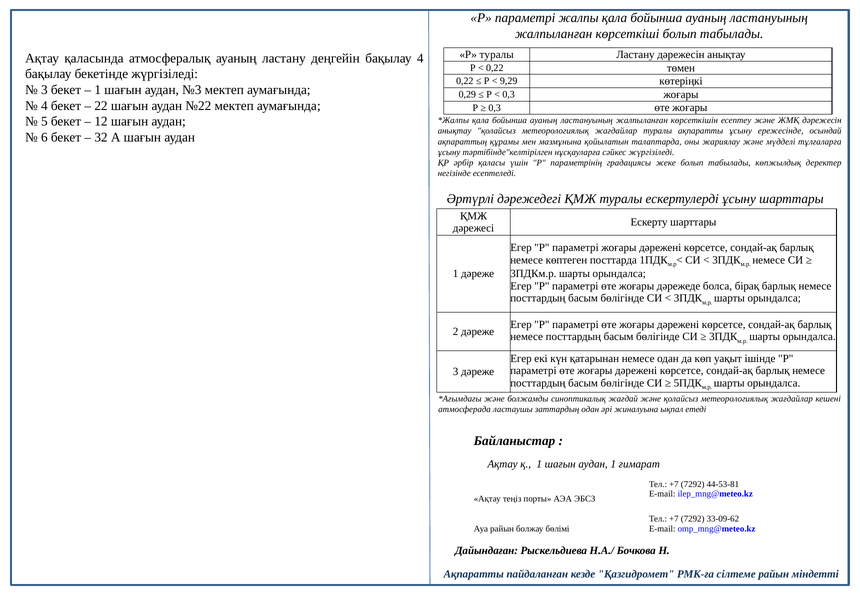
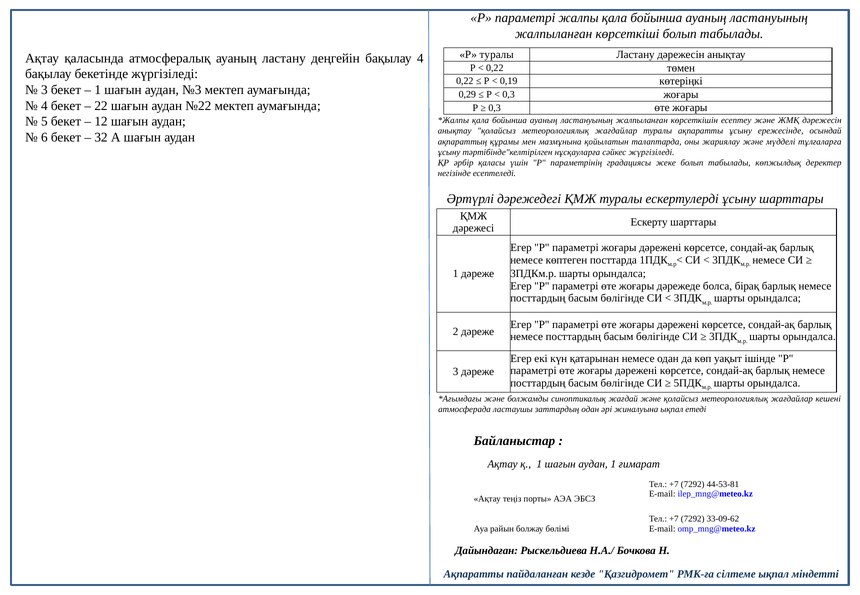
9,29: 9,29 -> 0,19
сілтеме райын: райын -> ықпал
